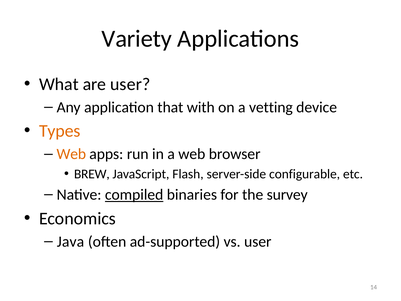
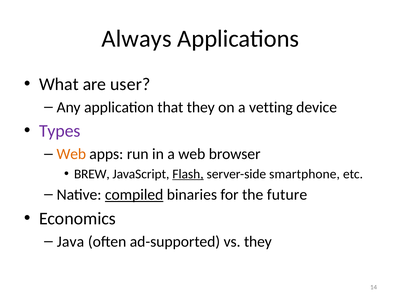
Variety: Variety -> Always
that with: with -> they
Types colour: orange -> purple
Flash underline: none -> present
configurable: configurable -> smartphone
survey: survey -> future
vs user: user -> they
